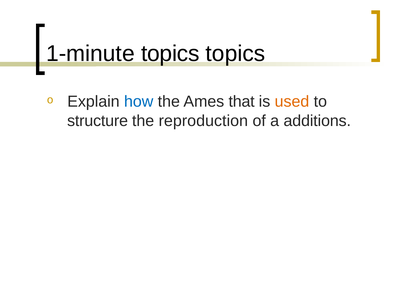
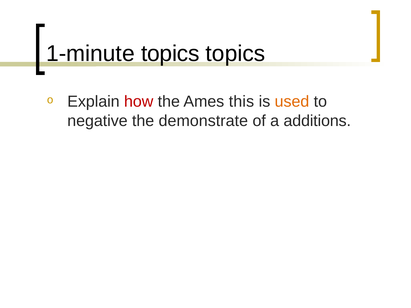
how colour: blue -> red
that: that -> this
structure: structure -> negative
reproduction: reproduction -> demonstrate
